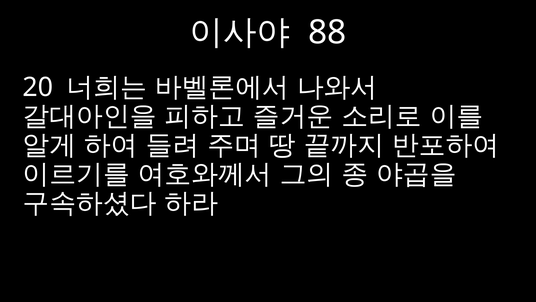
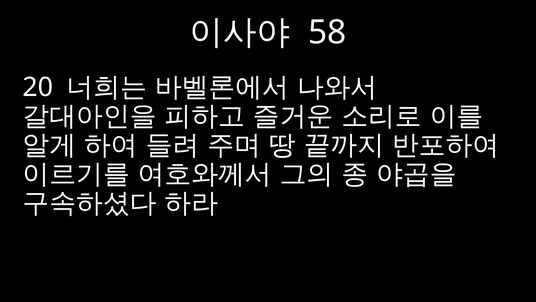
88: 88 -> 58
